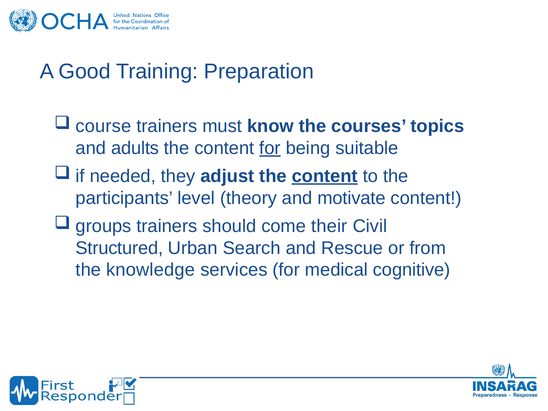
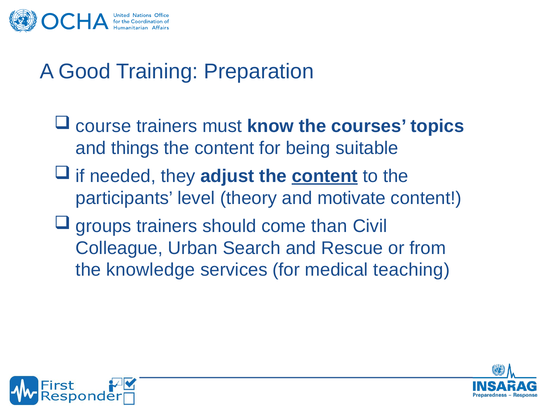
adults: adults -> things
for at (270, 148) underline: present -> none
their: their -> than
Structured: Structured -> Colleague
cognitive: cognitive -> teaching
